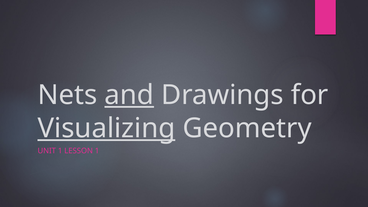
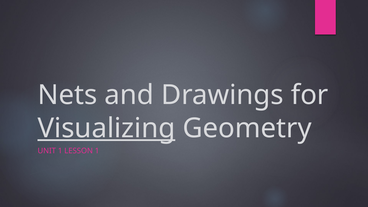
and underline: present -> none
